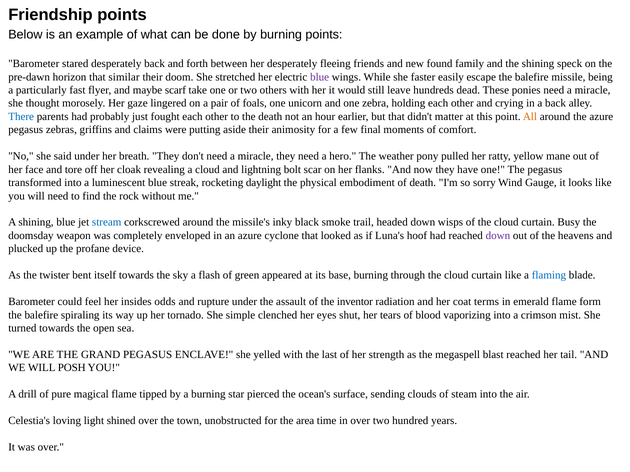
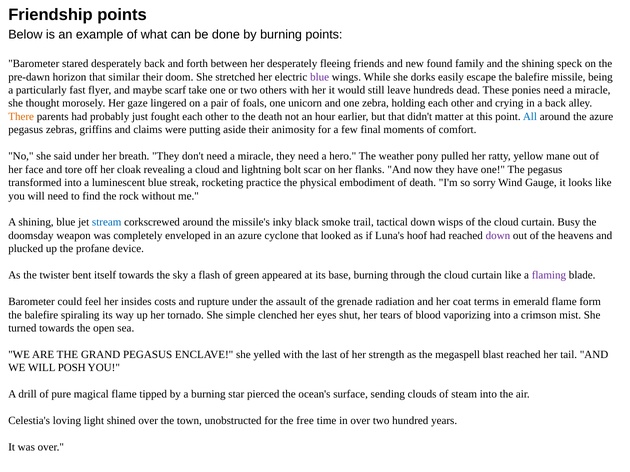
faster: faster -> dorks
There colour: blue -> orange
All colour: orange -> blue
daylight: daylight -> practice
headed: headed -> tactical
flaming colour: blue -> purple
odds: odds -> costs
inventor: inventor -> grenade
area: area -> free
